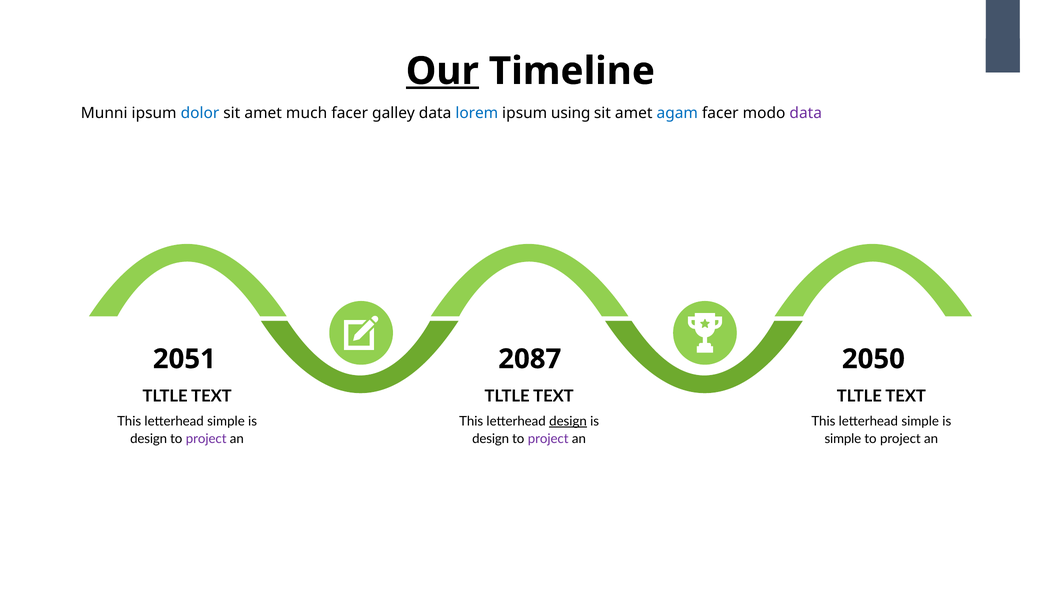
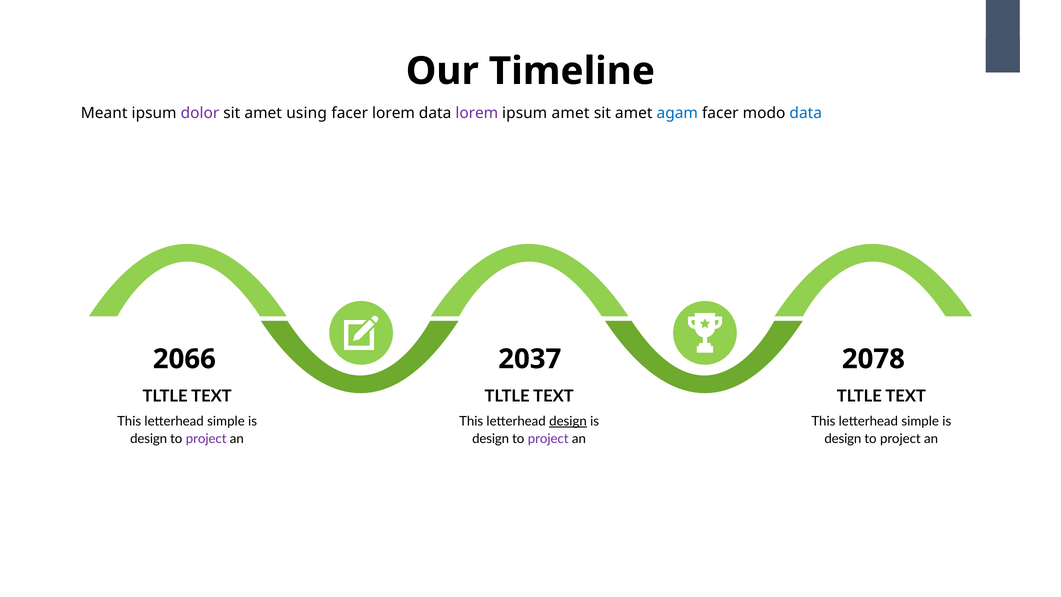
Our underline: present -> none
Munni: Munni -> Meant
dolor colour: blue -> purple
much: much -> using
facer galley: galley -> lorem
lorem at (477, 113) colour: blue -> purple
ipsum using: using -> amet
data at (806, 113) colour: purple -> blue
2051: 2051 -> 2066
2087: 2087 -> 2037
2050: 2050 -> 2078
simple at (843, 439): simple -> design
